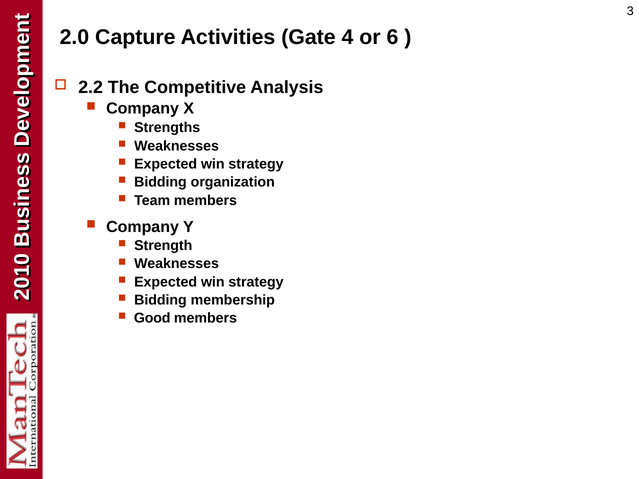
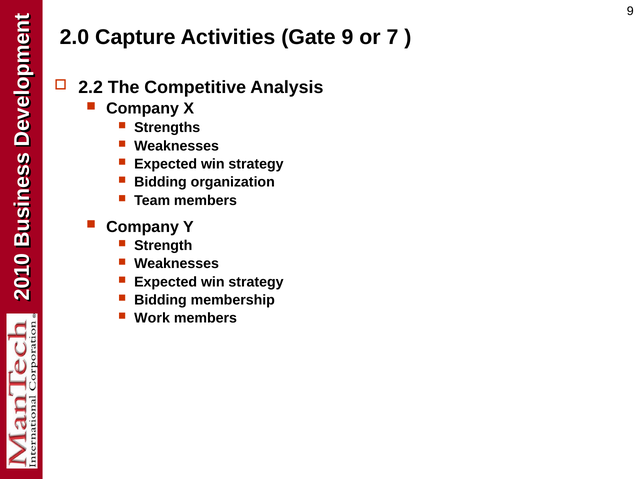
3 at (630, 11): 3 -> 9
Gate 4: 4 -> 9
6: 6 -> 7
Good: Good -> Work
